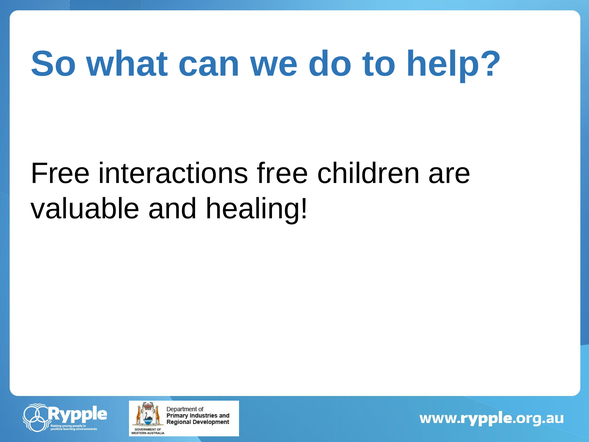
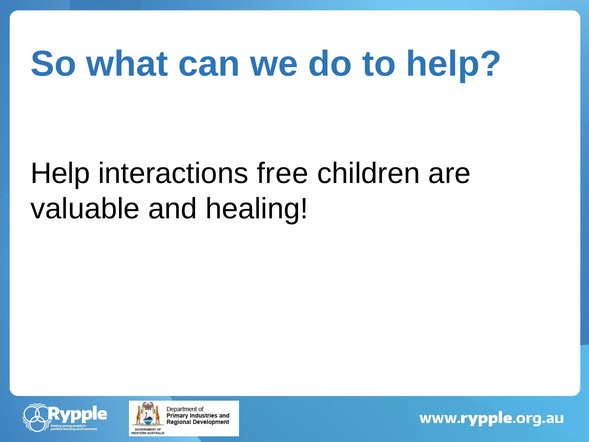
Free at (60, 173): Free -> Help
